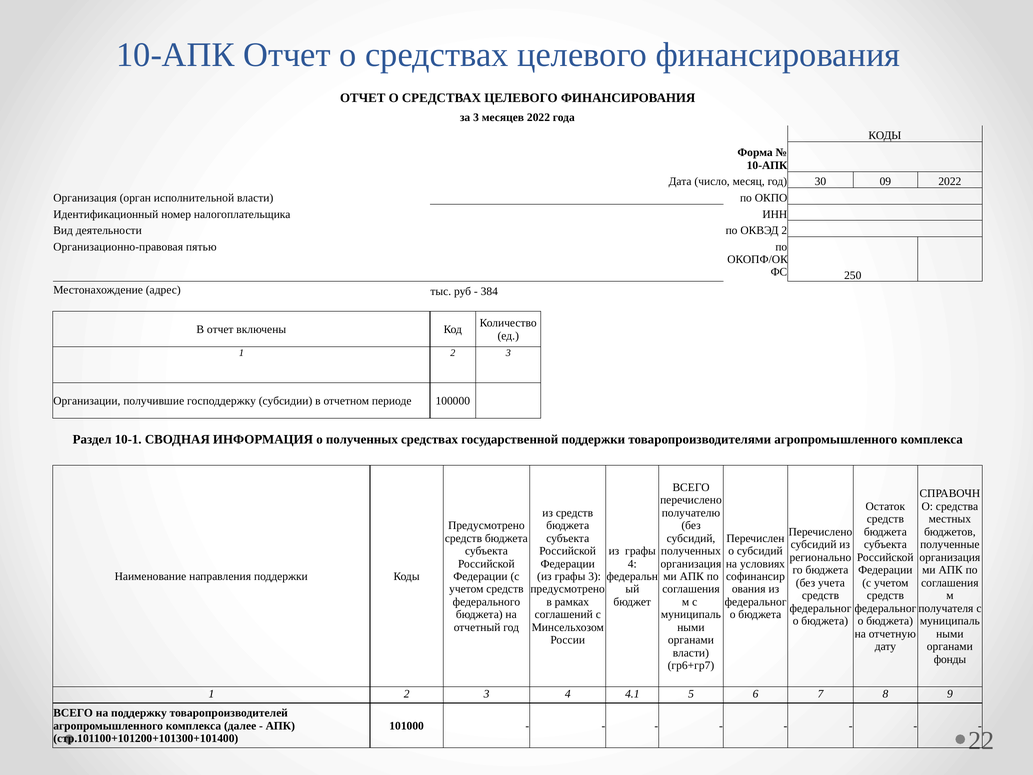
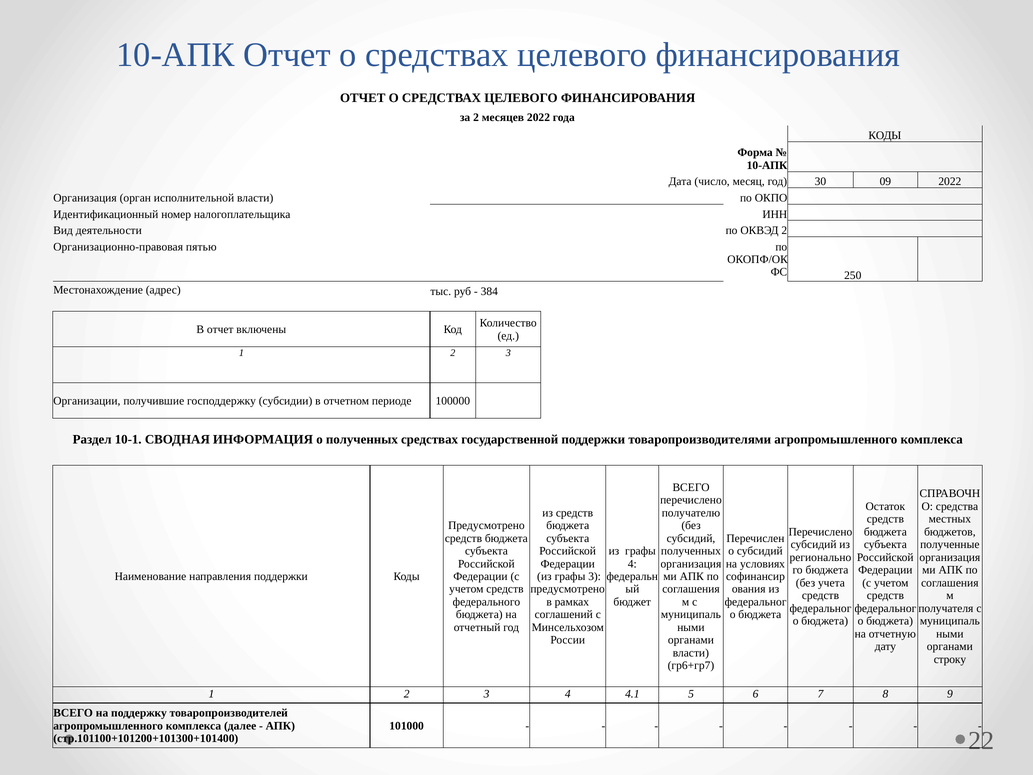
за 3: 3 -> 2
фонды: фонды -> строку
